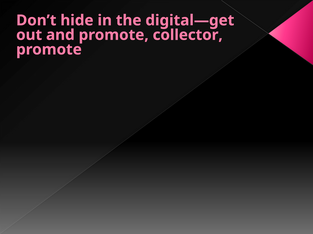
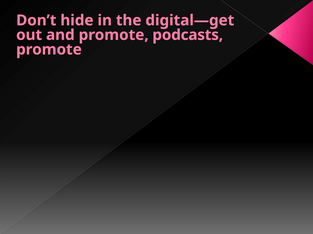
collector: collector -> podcasts
